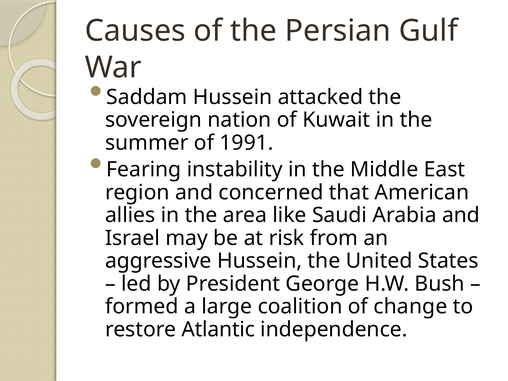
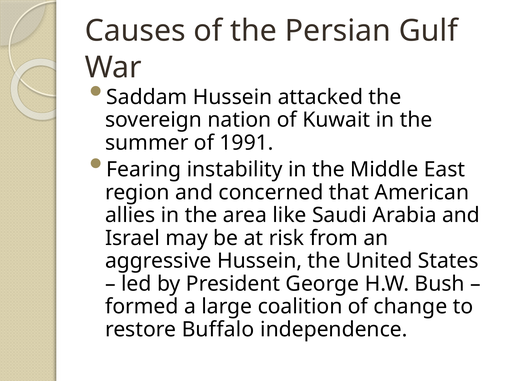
Atlantic: Atlantic -> Buffalo
